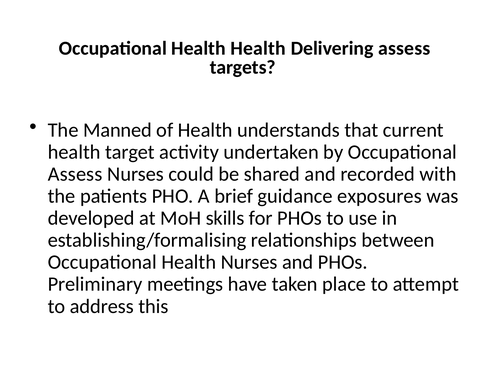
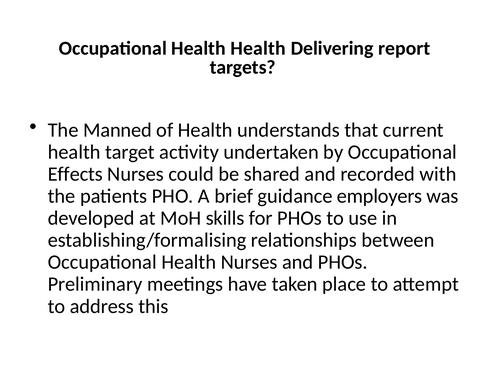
Delivering assess: assess -> report
Assess at (75, 174): Assess -> Effects
exposures: exposures -> employers
